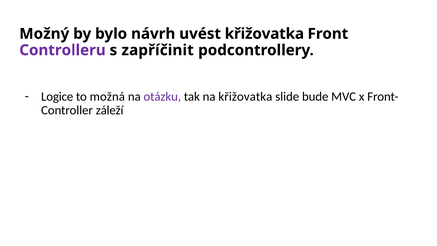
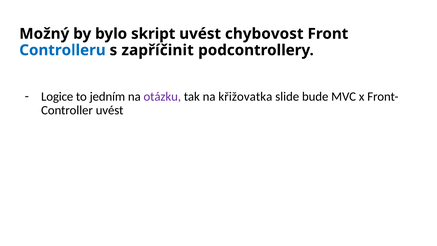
návrh: návrh -> skript
uvést křižovatka: křižovatka -> chybovost
Controlleru colour: purple -> blue
možná: možná -> jedním
záleží at (110, 110): záleží -> uvést
